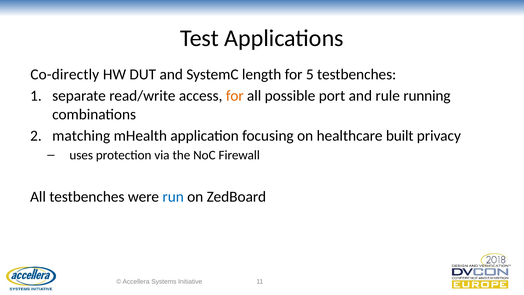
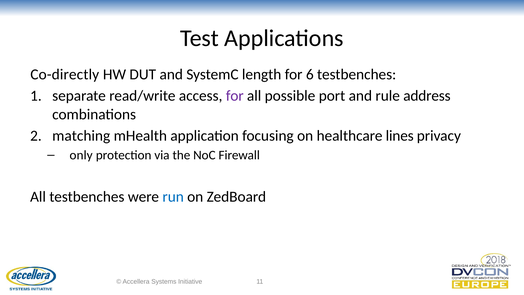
5: 5 -> 6
for at (235, 96) colour: orange -> purple
running: running -> address
built: built -> lines
uses: uses -> only
